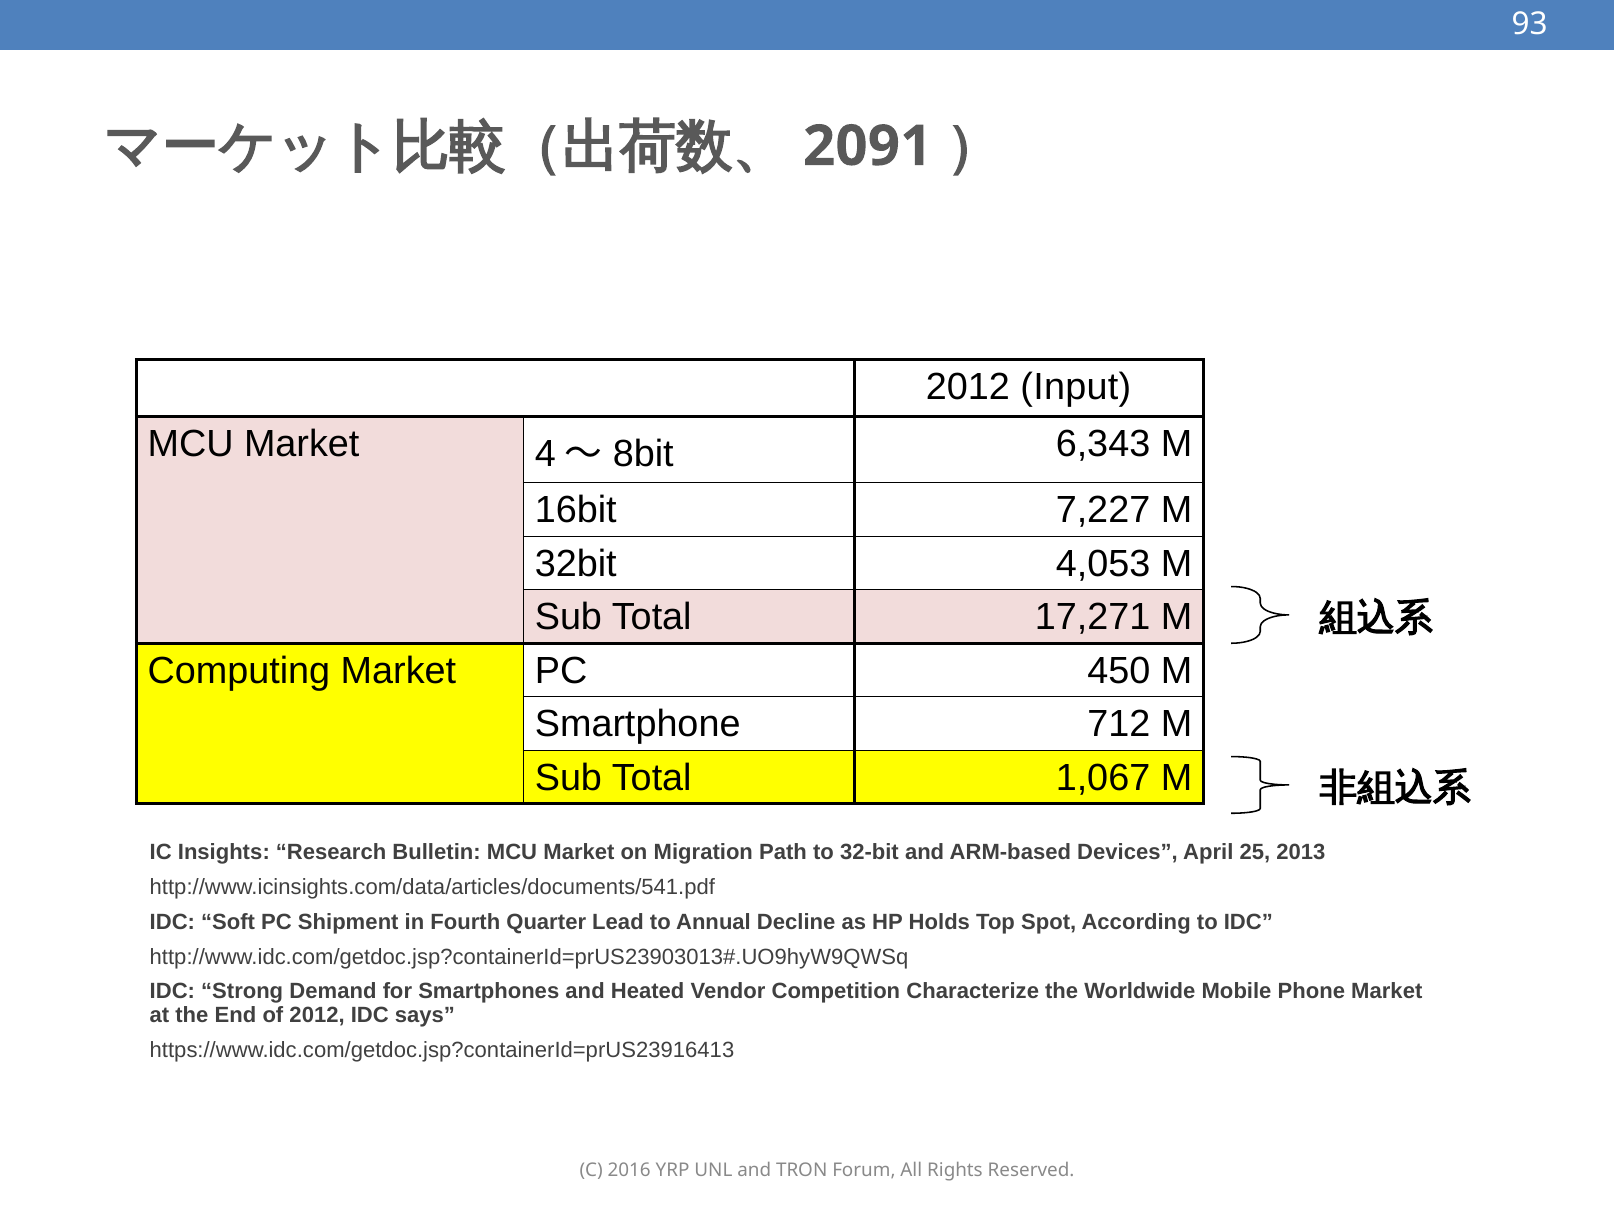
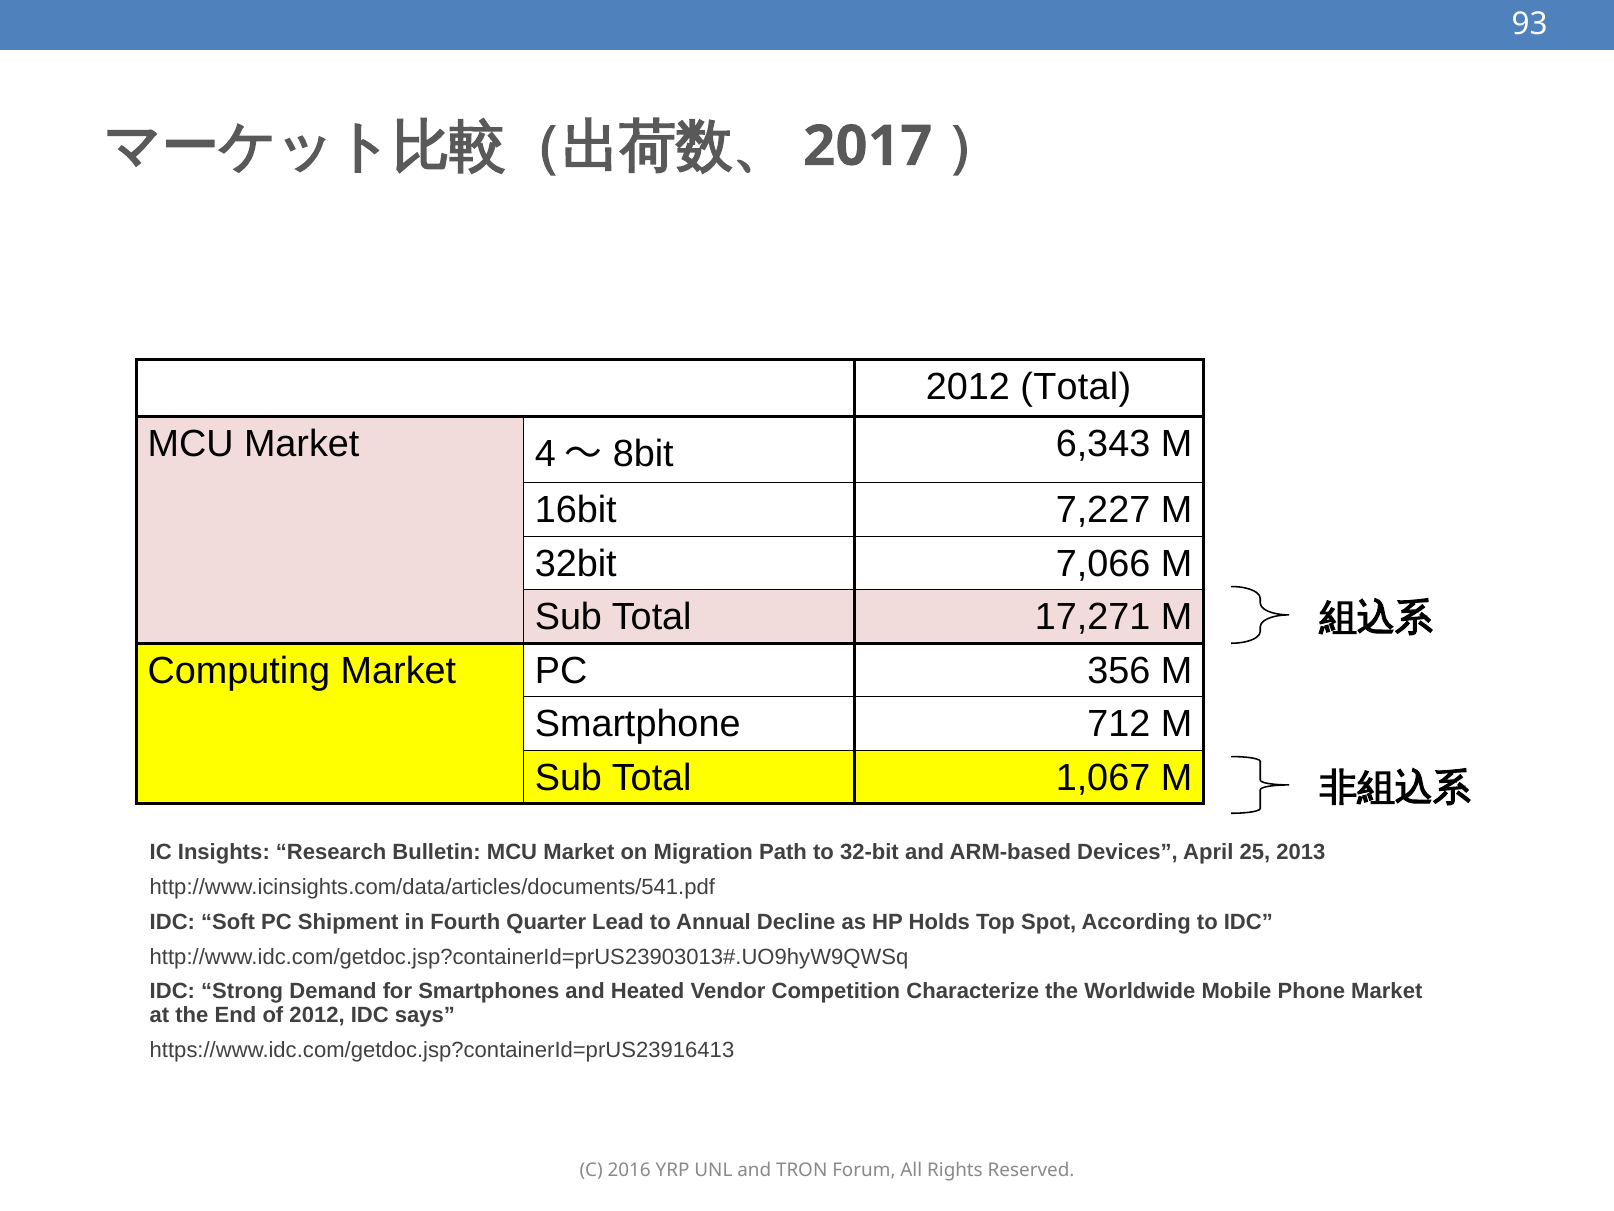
2091: 2091 -> 2017
2012 Input: Input -> Total
4,053: 4,053 -> 7,066
450: 450 -> 356
